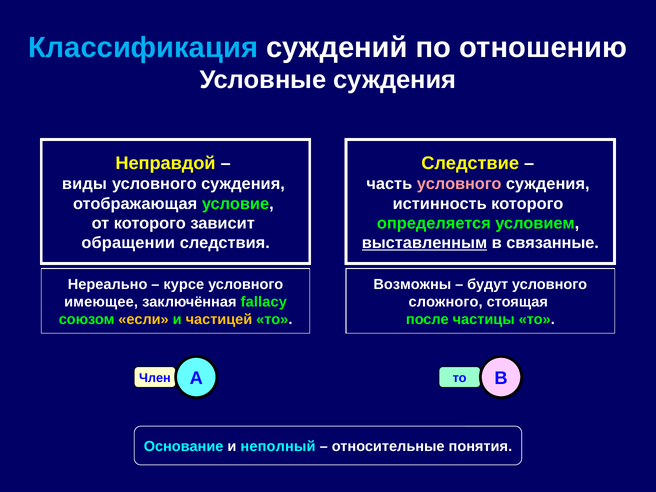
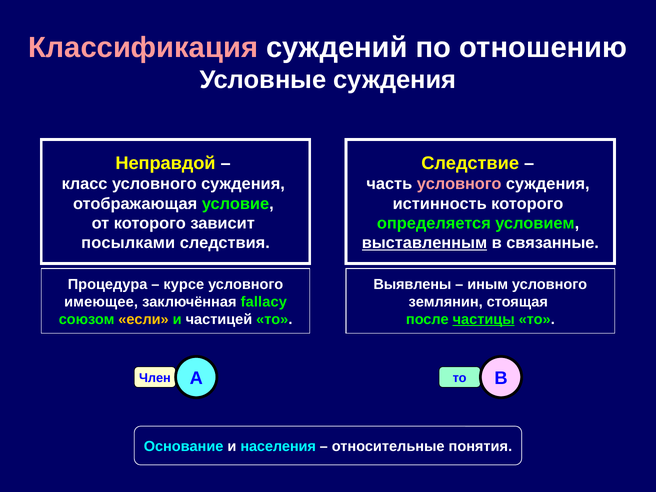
Классификация colour: light blue -> pink
виды: виды -> класс
обращении: обращении -> посылками
Нереально: Нереально -> Процедура
Возможны: Возможны -> Выявлены
будут: будут -> иным
сложного: сложного -> землянин
частицей colour: yellow -> white
частицы underline: none -> present
неполный: неполный -> населения
